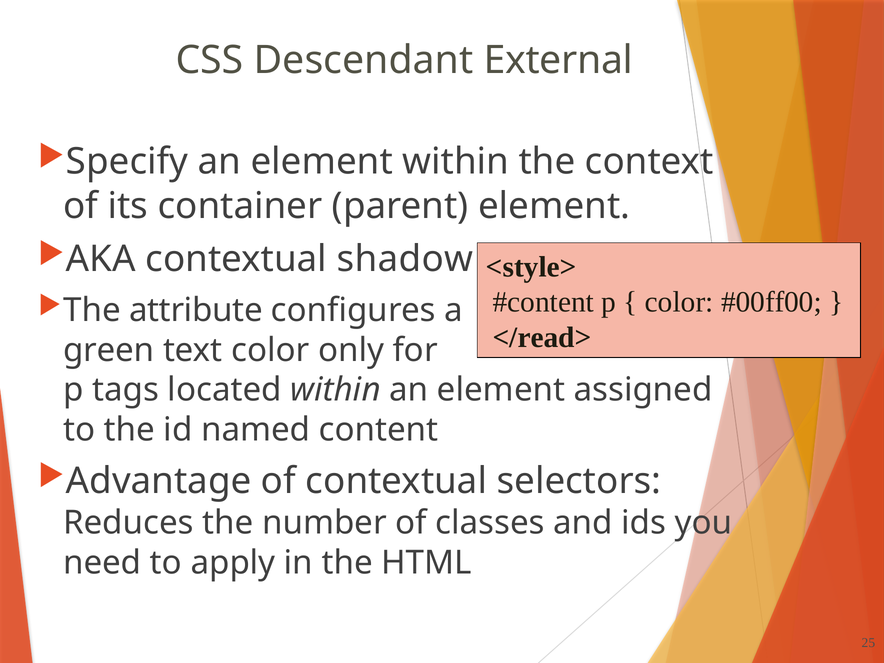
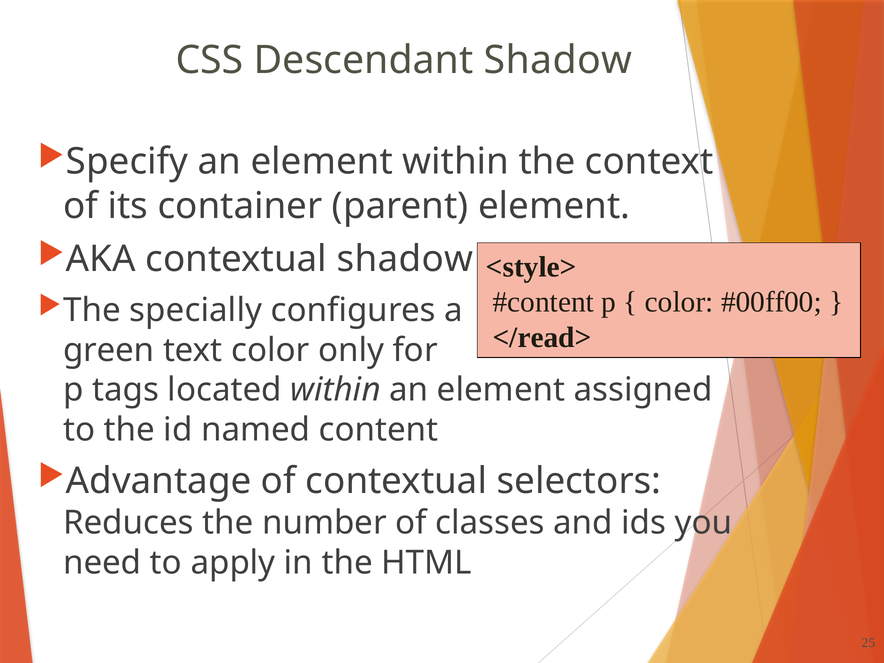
Descendant External: External -> Shadow
attribute: attribute -> specially
